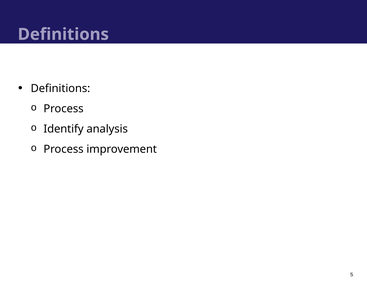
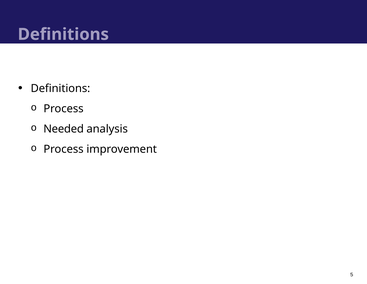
Identify: Identify -> Needed
